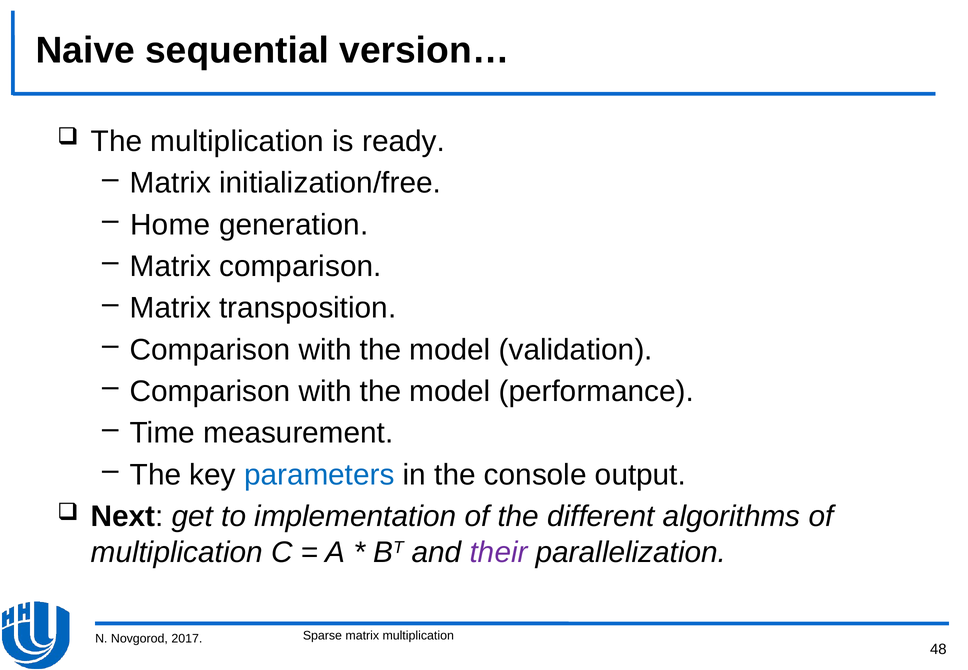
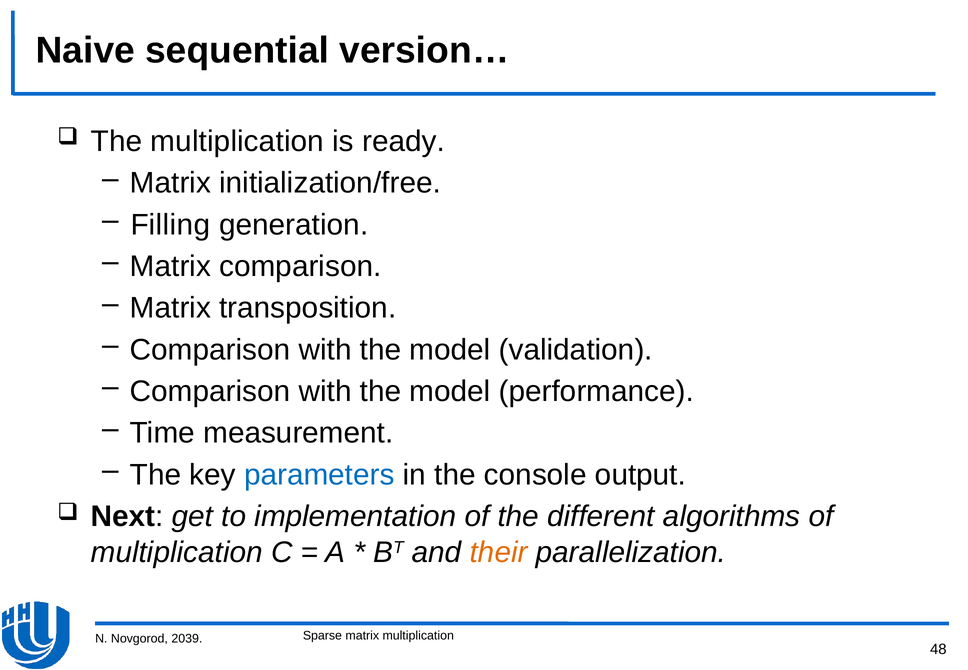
Home: Home -> Filling
their colour: purple -> orange
2017: 2017 -> 2039
